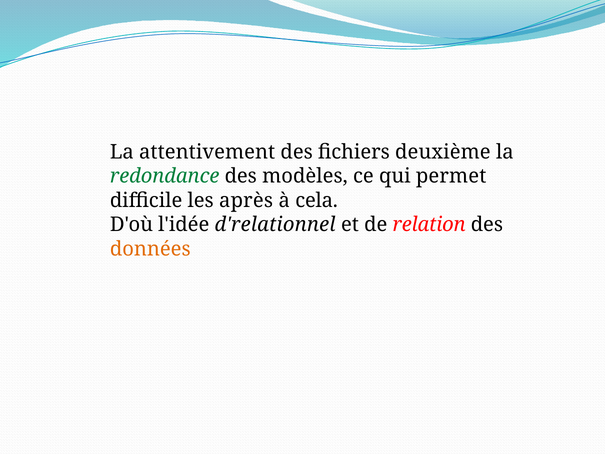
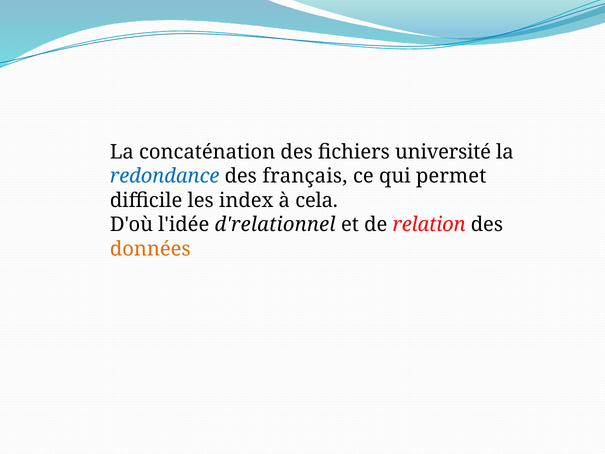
attentivement: attentivement -> concaténation
deuxième: deuxième -> université
redondance colour: green -> blue
modèles: modèles -> français
après: après -> index
